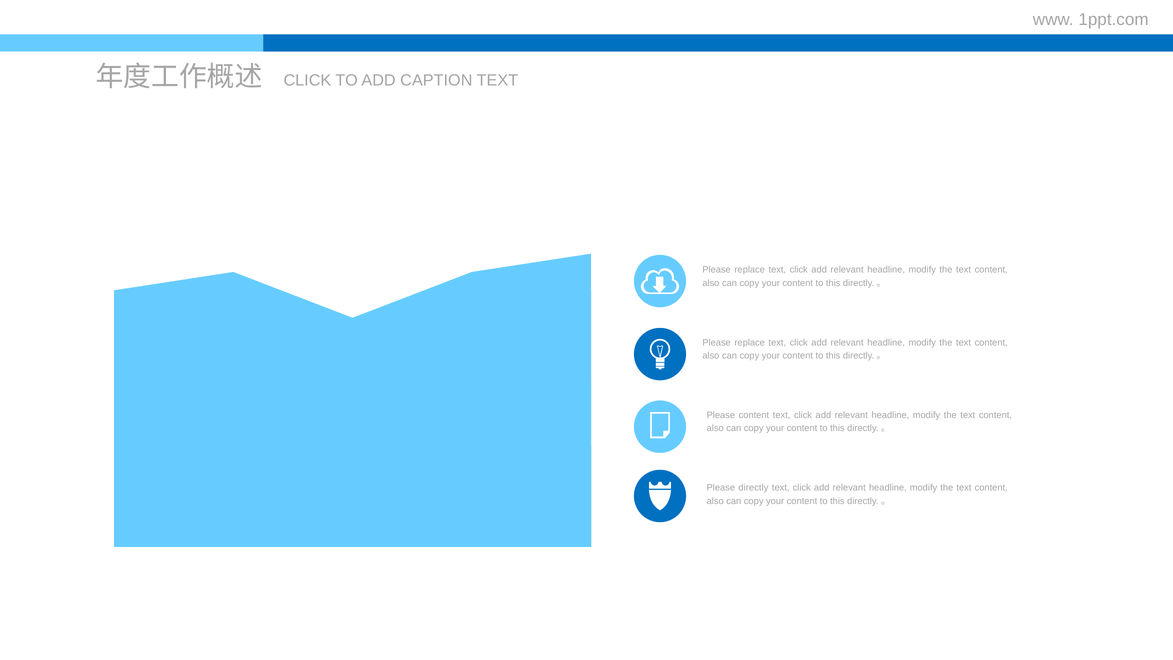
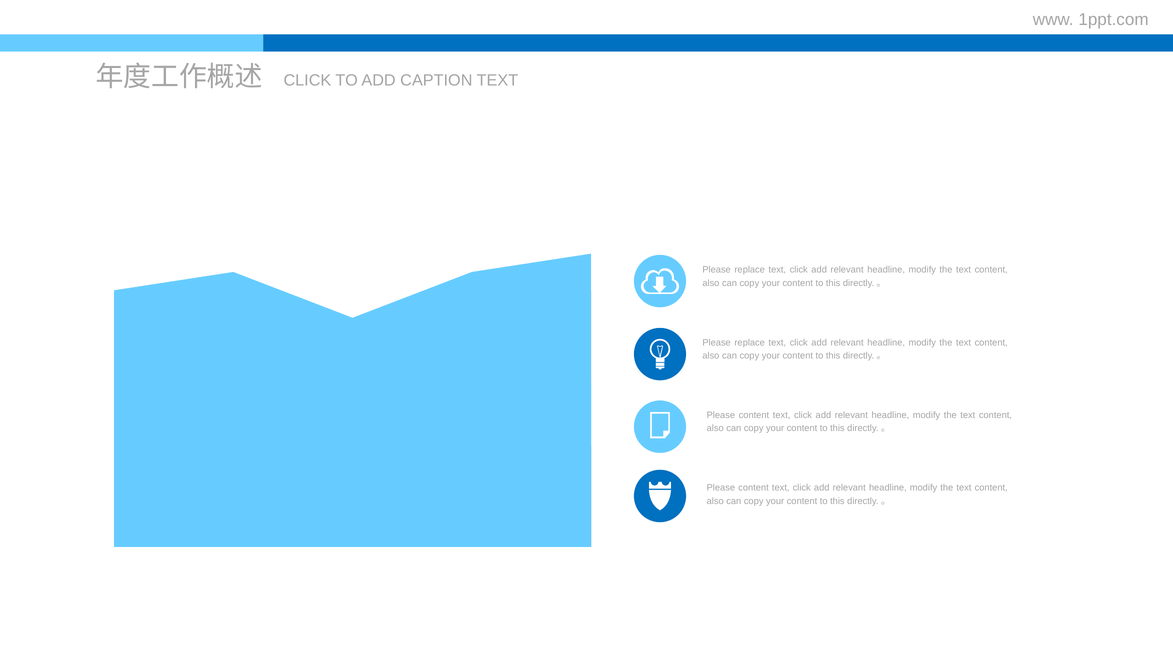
directly at (753, 488): directly -> content
